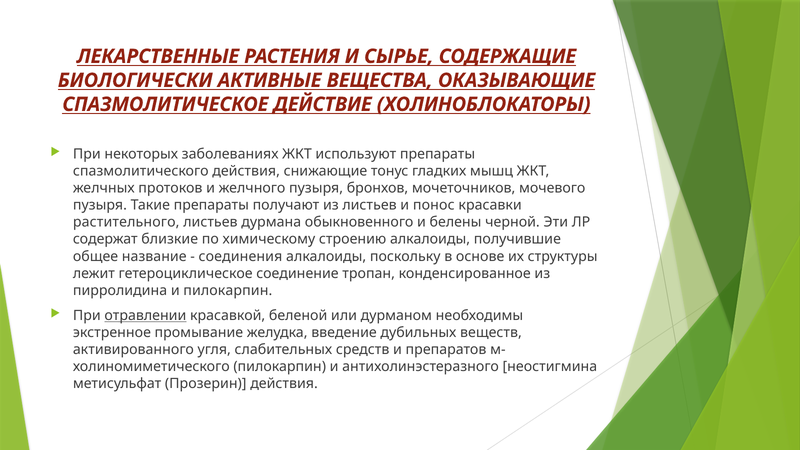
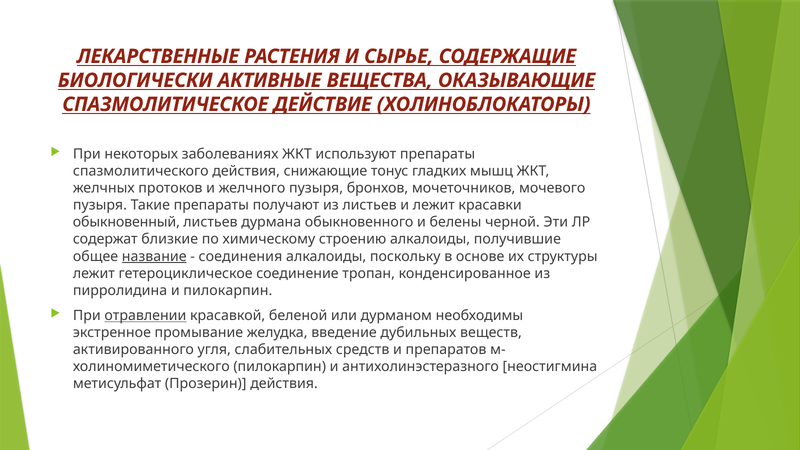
и понос: понос -> лежит
растительного: растительного -> обыкновенный
название underline: none -> present
